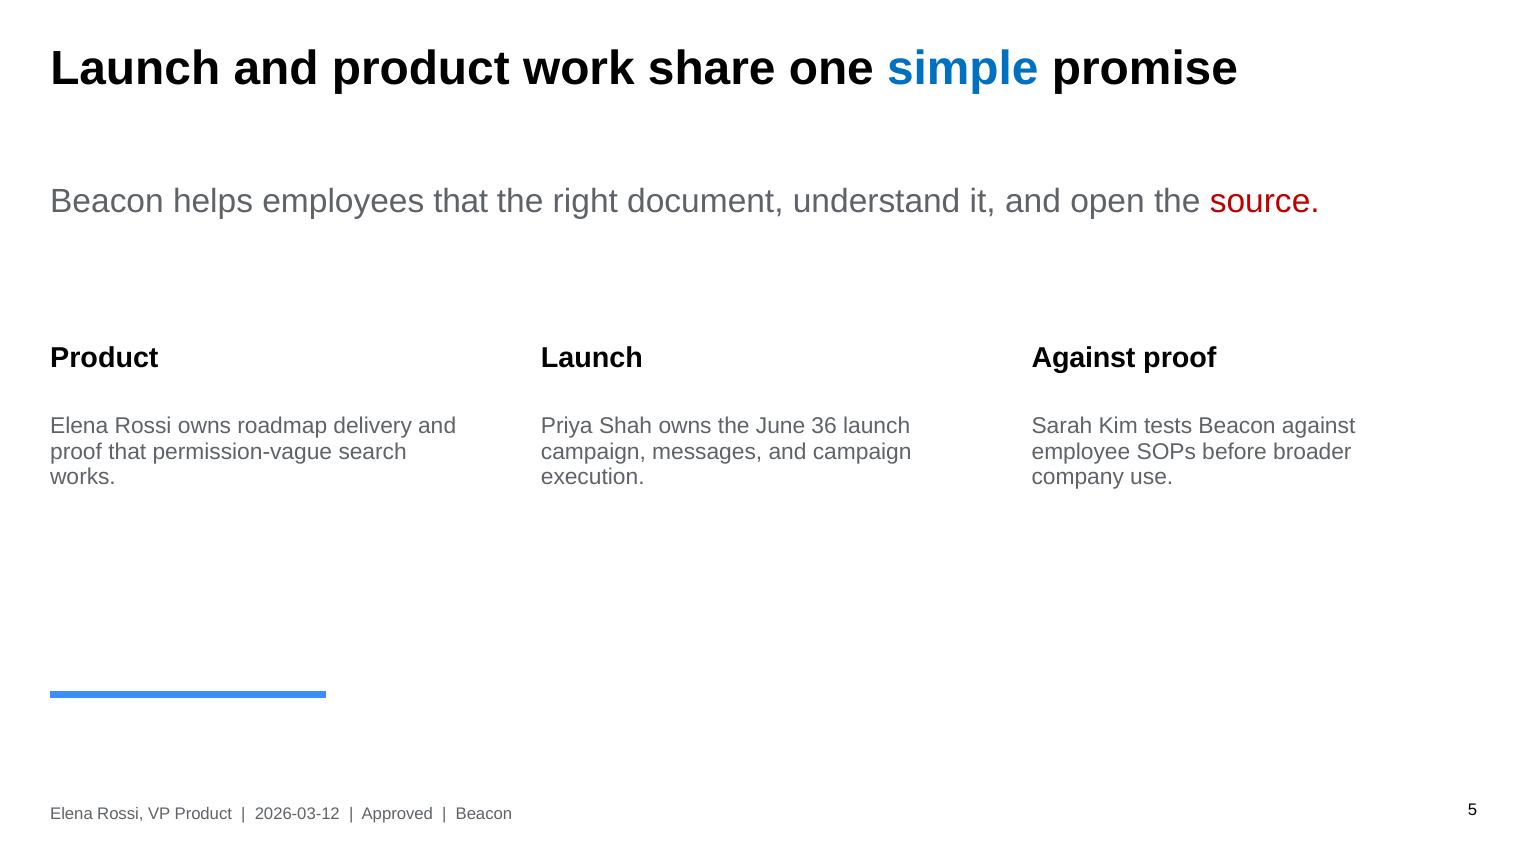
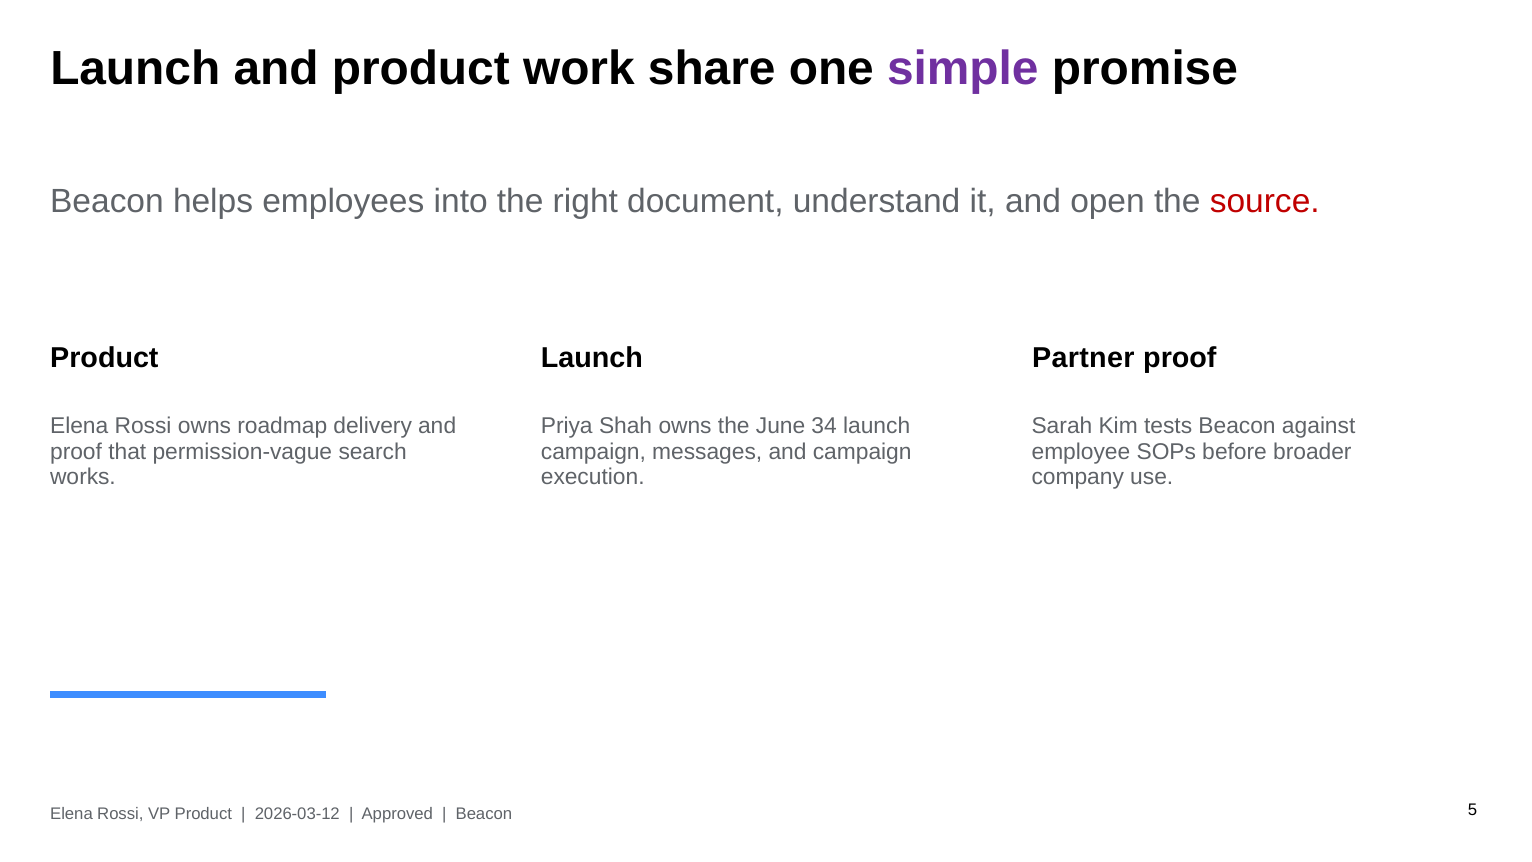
simple colour: blue -> purple
employees that: that -> into
Against at (1084, 358): Against -> Partner
36: 36 -> 34
